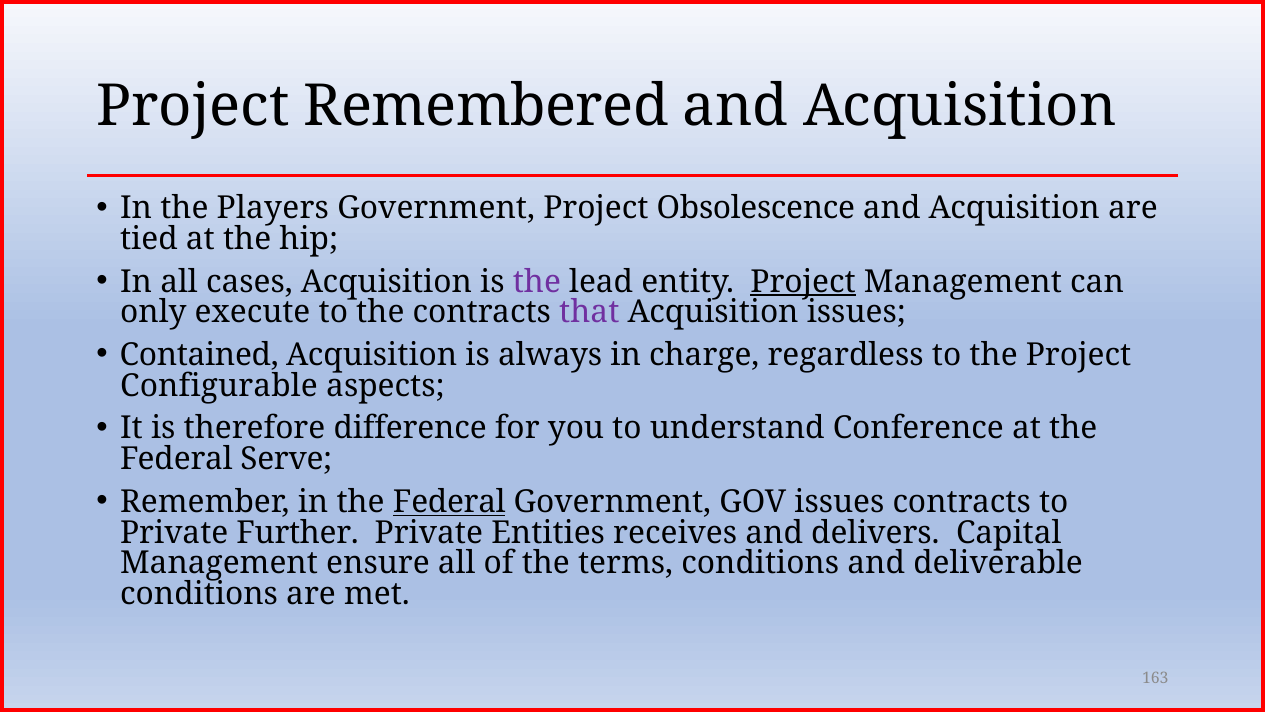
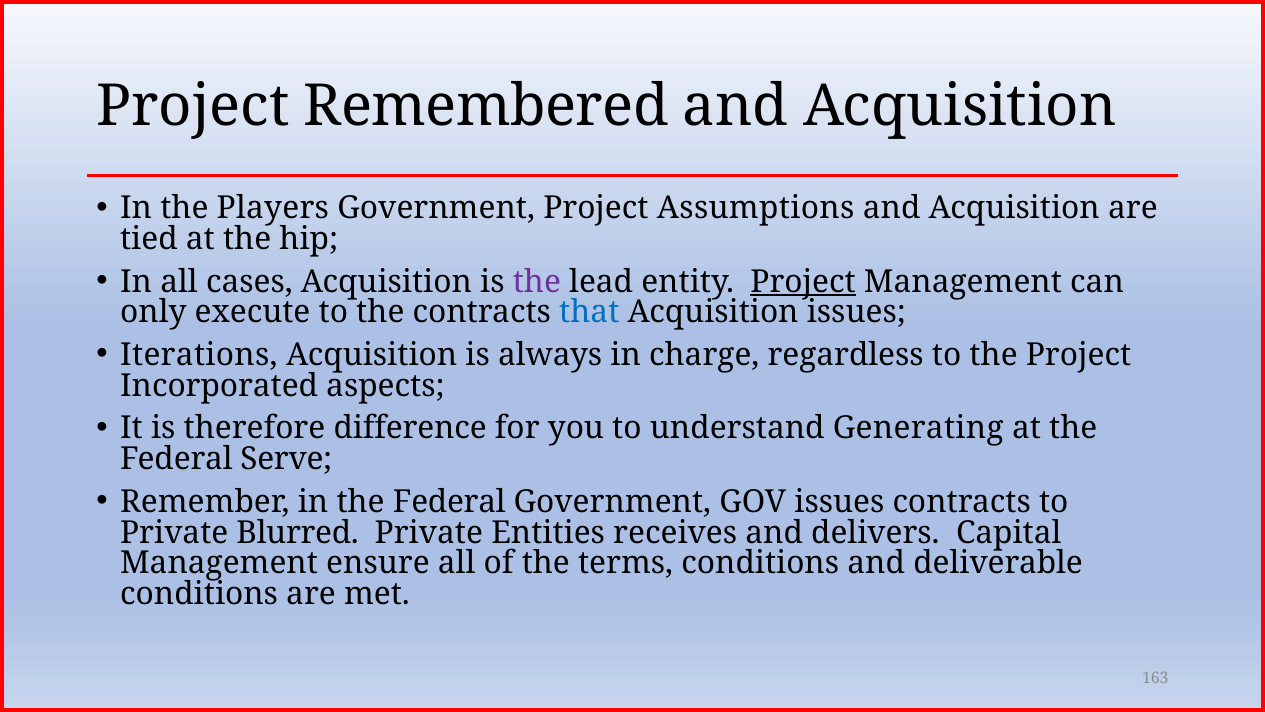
Obsolescence: Obsolescence -> Assumptions
that colour: purple -> blue
Contained: Contained -> Iterations
Configurable: Configurable -> Incorporated
Conference: Conference -> Generating
Federal at (449, 502) underline: present -> none
Further: Further -> Blurred
